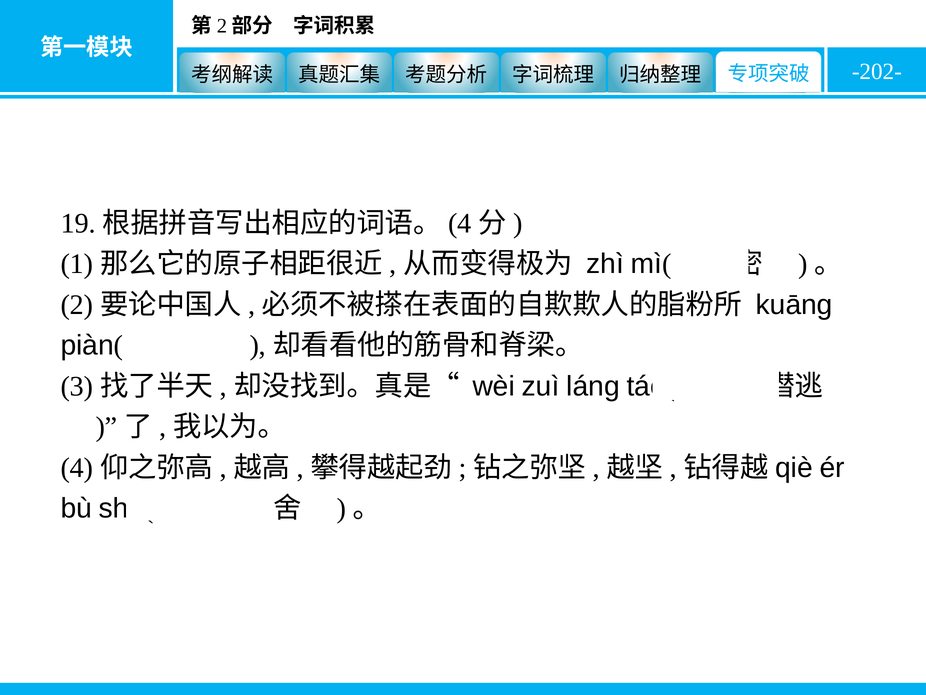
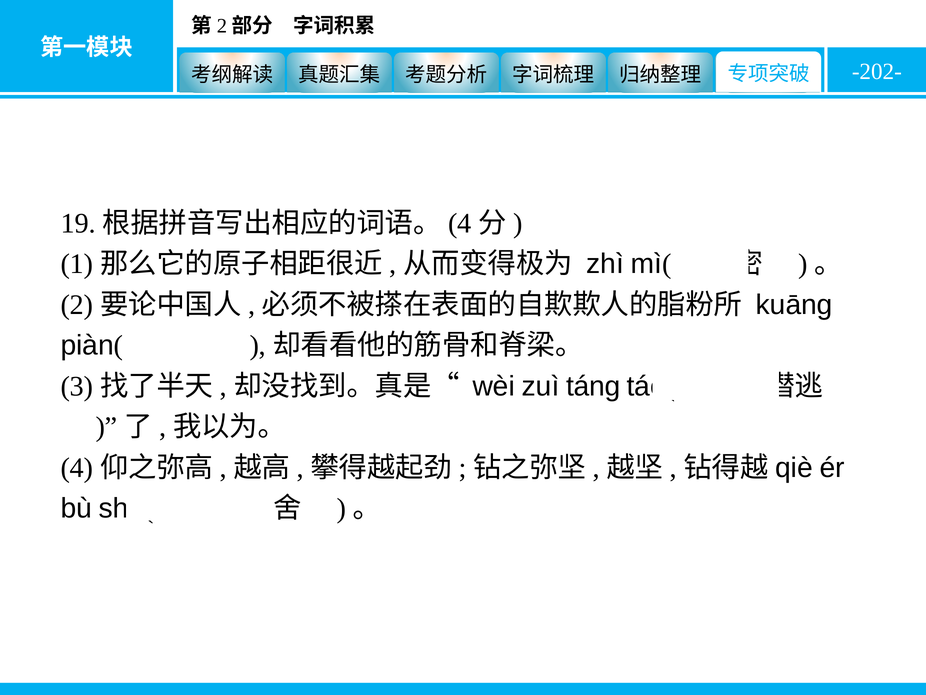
láng: láng -> táng
